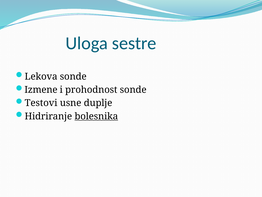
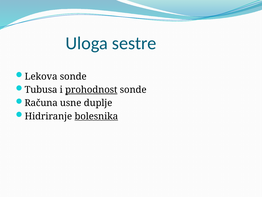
Izmene: Izmene -> Tubusa
prohodnost underline: none -> present
Testovi: Testovi -> Računa
